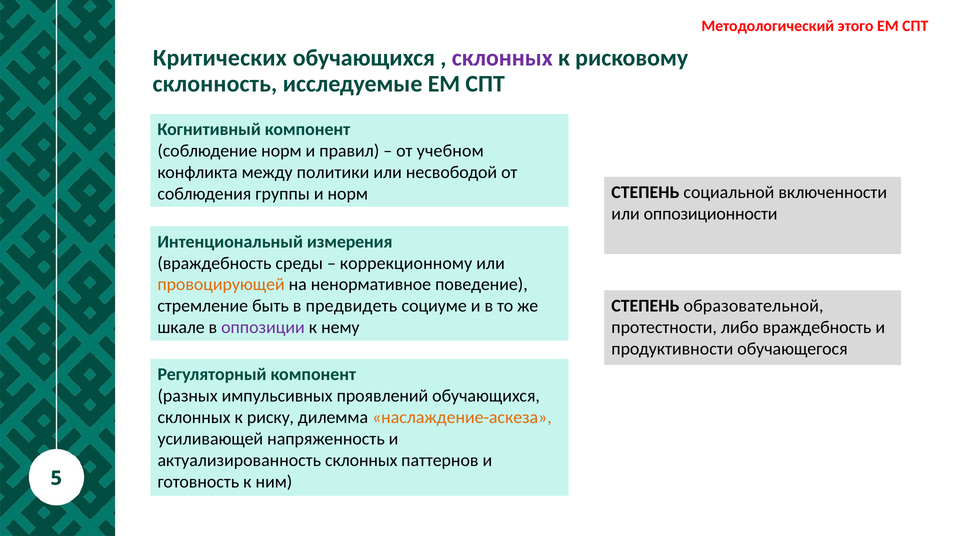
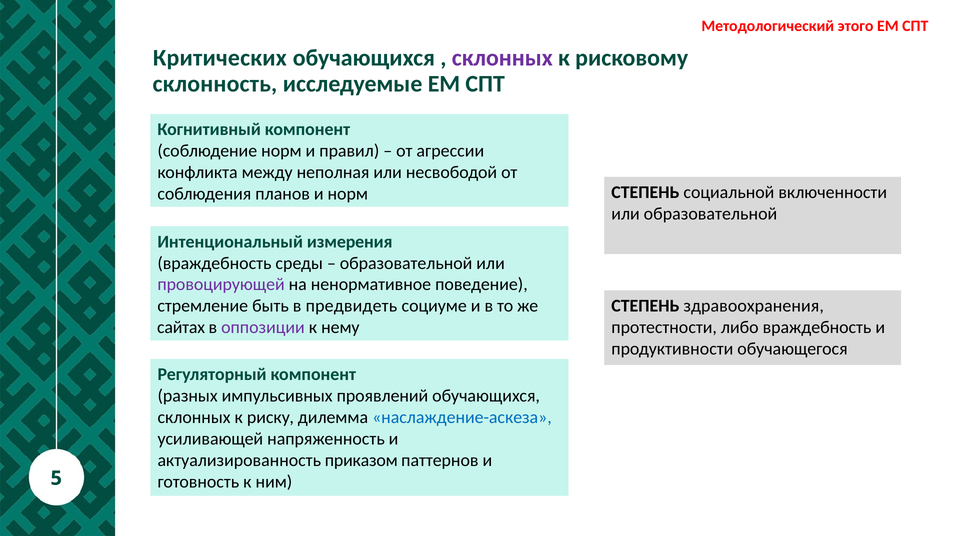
учебном: учебном -> агрессии
политики: политики -> неполная
группы: группы -> планов
или оппозиционности: оппозиционности -> образовательной
коррекционному at (406, 263): коррекционному -> образовательной
провоцирующей colour: orange -> purple
образовательной: образовательной -> здравоохранения
шкале: шкале -> сайтах
наслаждение-аскеза colour: orange -> blue
актуализированность склонных: склонных -> приказом
